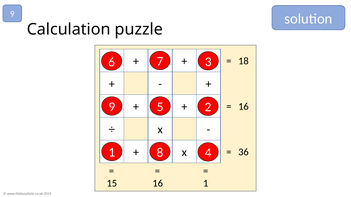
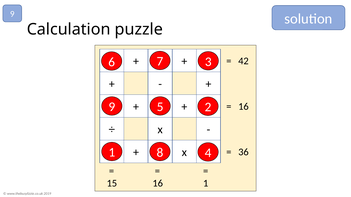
18: 18 -> 42
